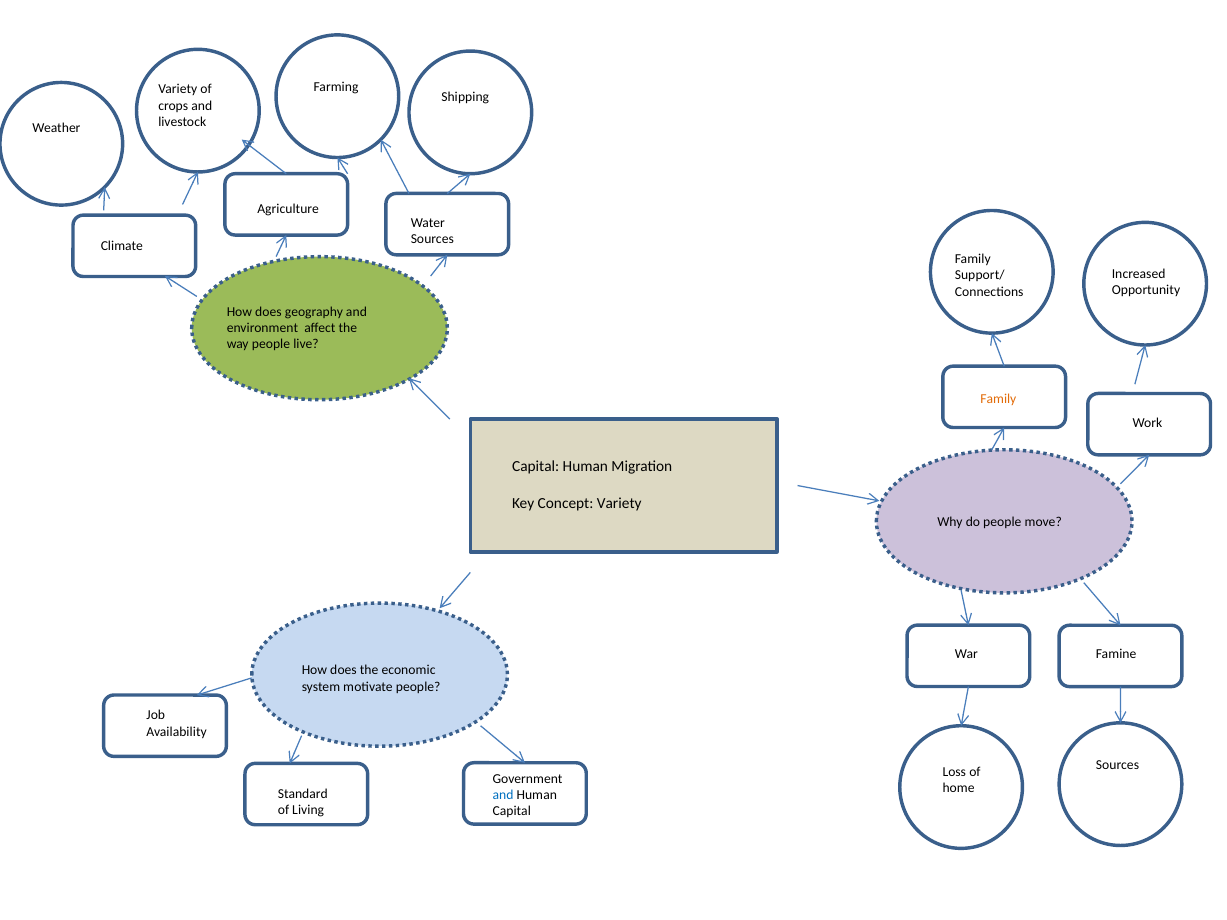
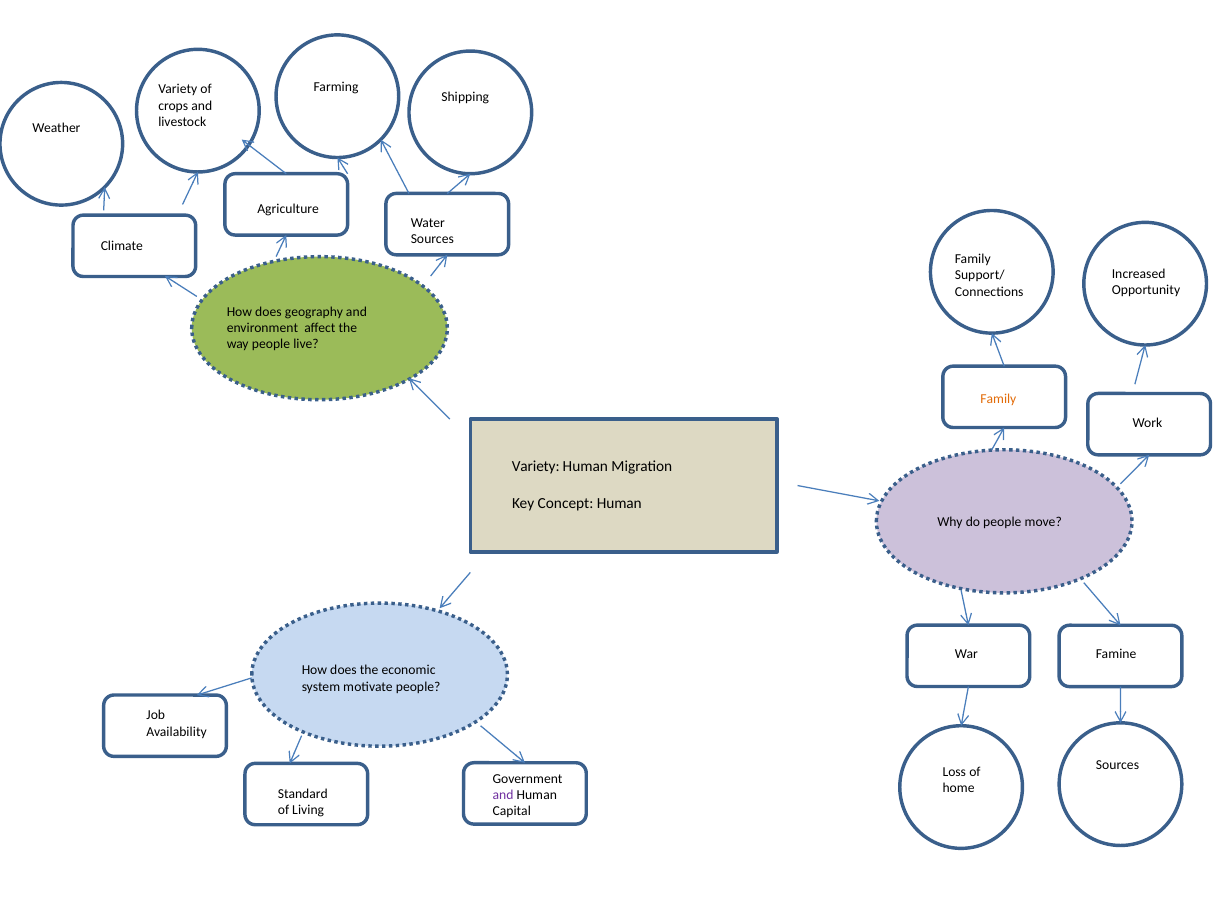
Capital at (536, 466): Capital -> Variety
Concept Variety: Variety -> Human
and at (503, 795) colour: blue -> purple
